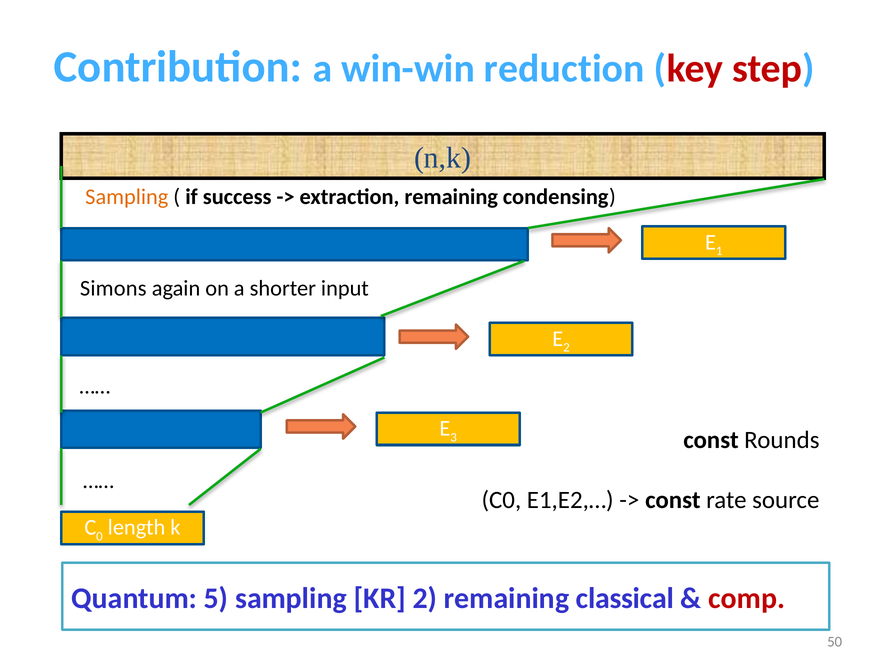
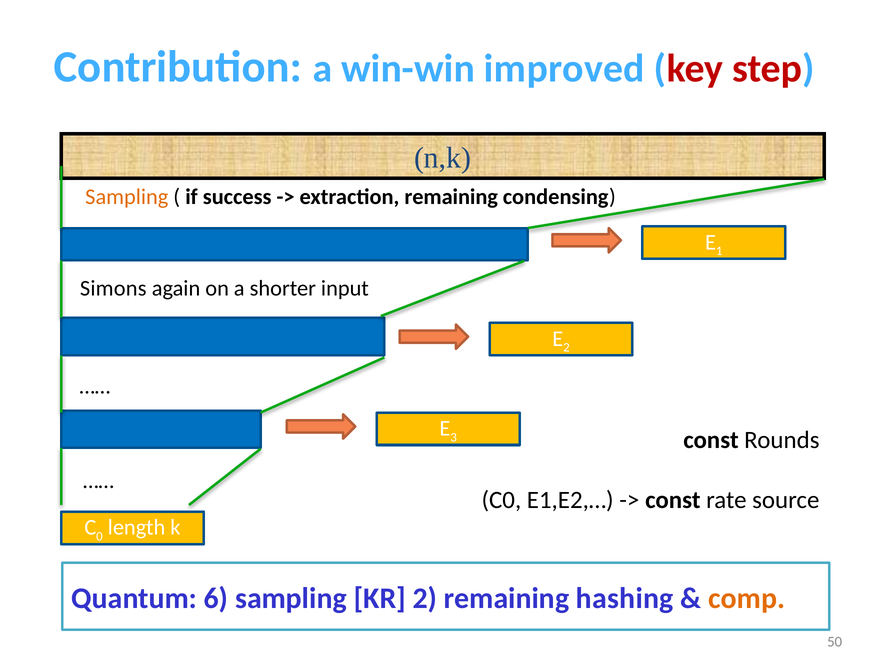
reduction: reduction -> improved
5: 5 -> 6
classical: classical -> hashing
comp colour: red -> orange
